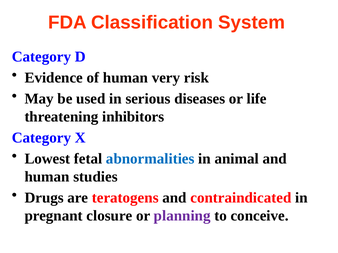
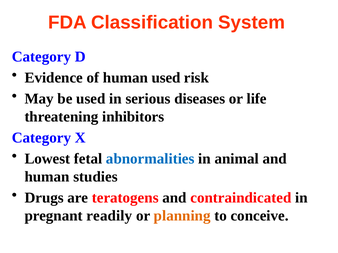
human very: very -> used
closure: closure -> readily
planning colour: purple -> orange
